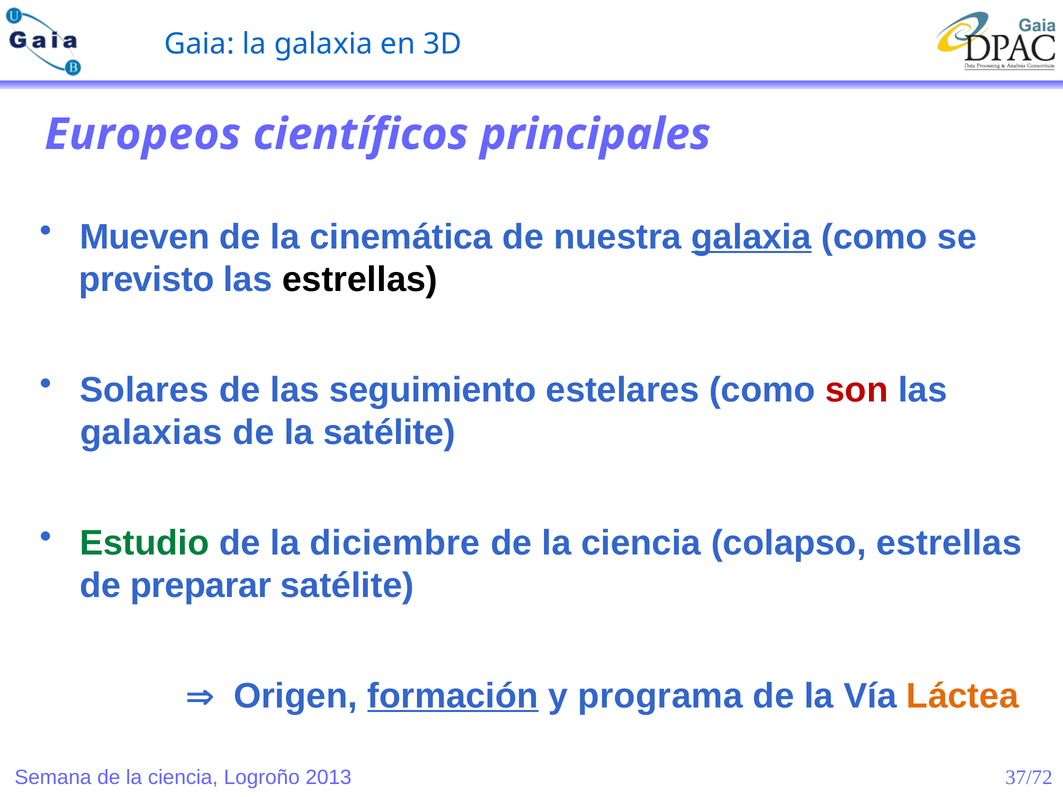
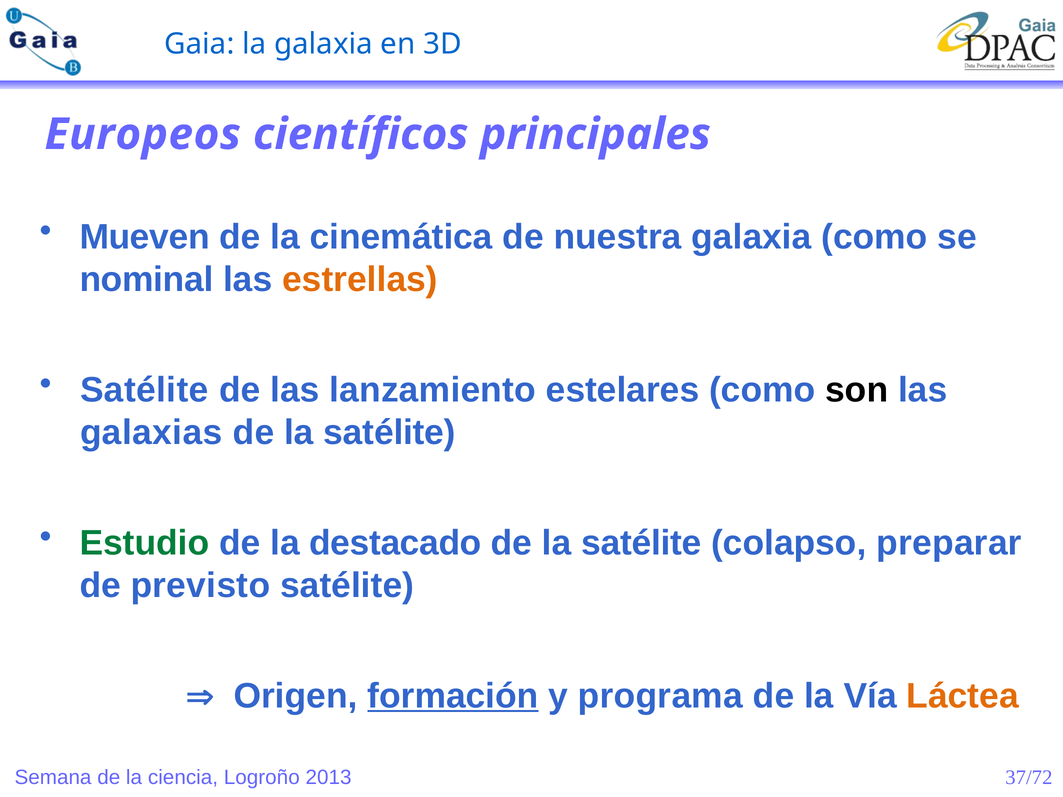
galaxia at (751, 237) underline: present -> none
previsto: previsto -> nominal
estrellas at (360, 279) colour: black -> orange
Solares at (144, 390): Solares -> Satélite
seguimiento: seguimiento -> lanzamiento
son colour: red -> black
diciembre: diciembre -> destacado
ciencia at (641, 543): ciencia -> satélite
colapso estrellas: estrellas -> preparar
preparar: preparar -> previsto
